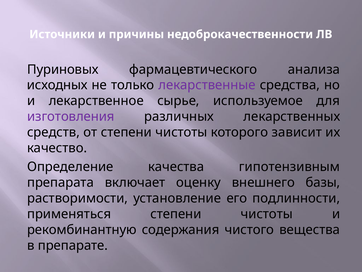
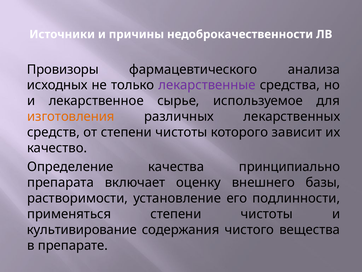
Пуриновых: Пуриновых -> Провизоры
изготовления colour: purple -> orange
гипотензивным: гипотензивным -> принципиально
рекомбинантную: рекомбинантную -> культивирование
